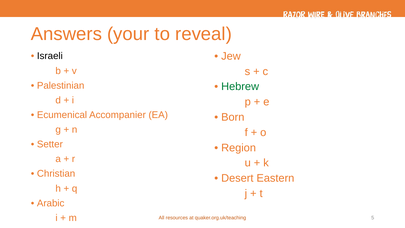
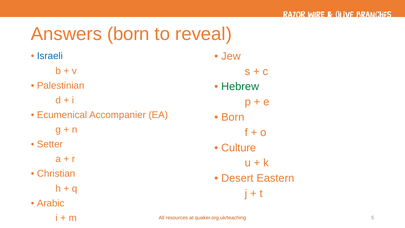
Answers your: your -> born
Israeli colour: black -> blue
Region: Region -> Culture
